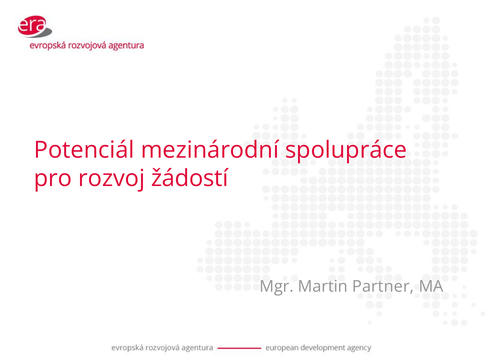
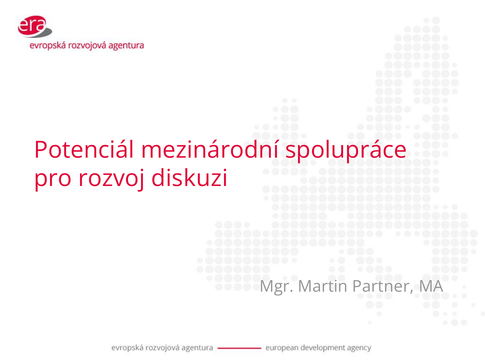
žádostí: žádostí -> diskuzi
